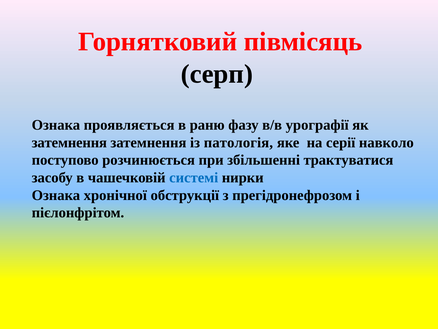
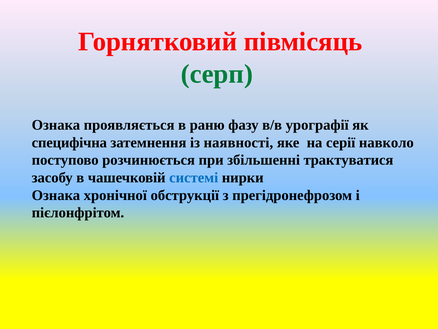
серп colour: black -> green
затемнення at (69, 142): затемнення -> специфічна
патологія: патологія -> наявності
